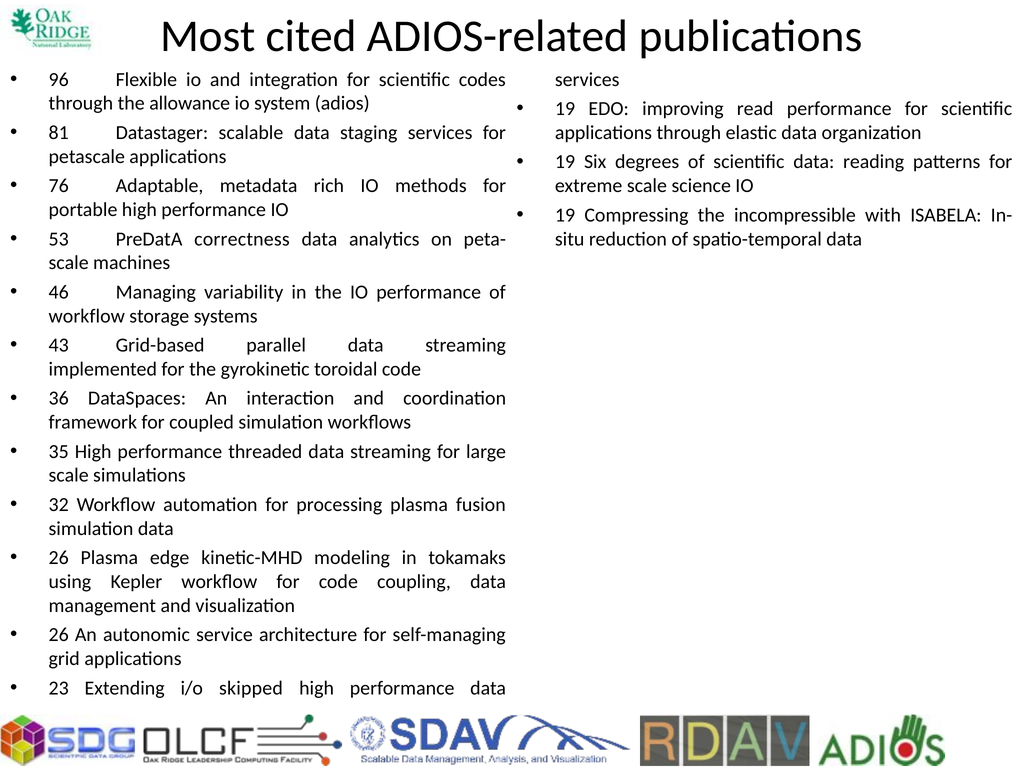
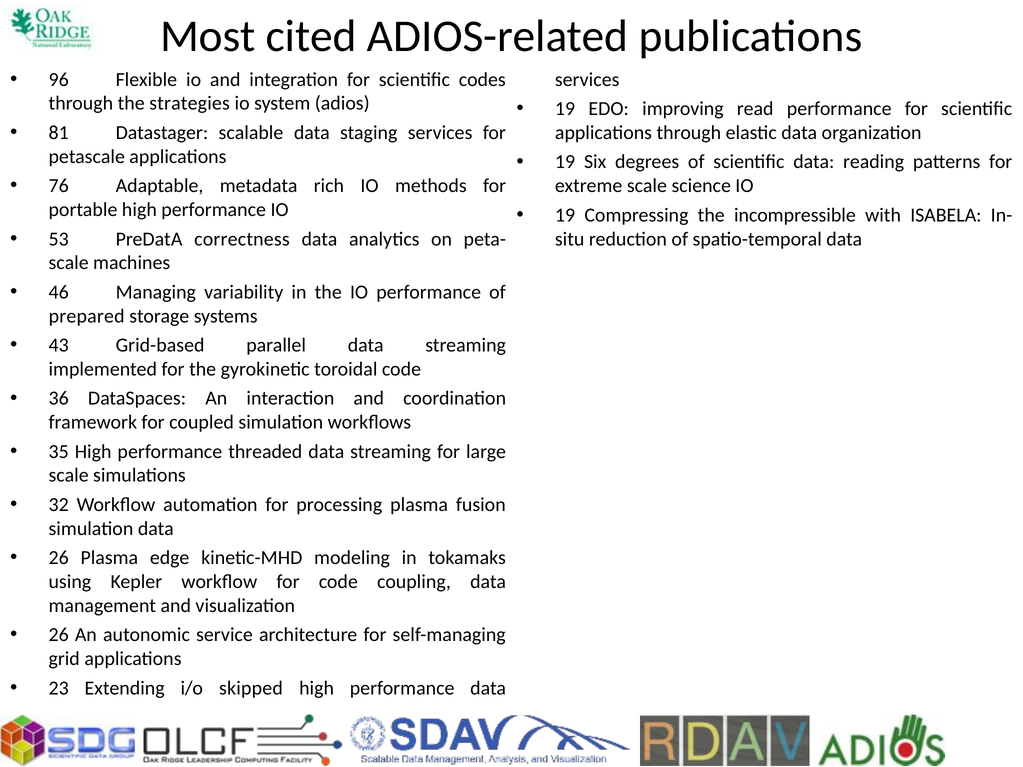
allowance: allowance -> strategies
workflow at (87, 316): workflow -> prepared
